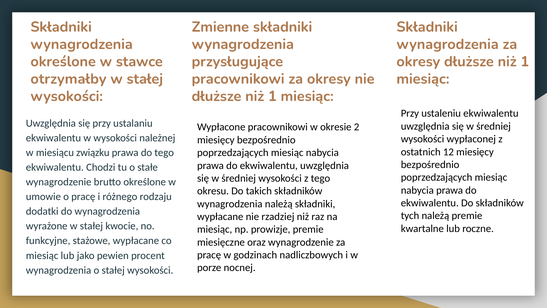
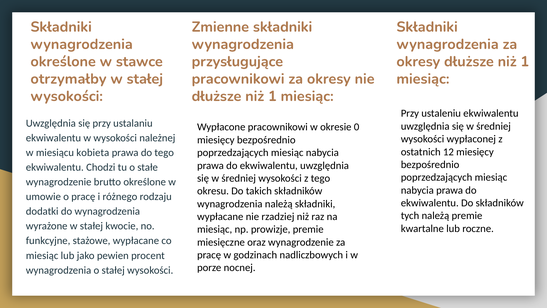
2: 2 -> 0
związku: związku -> kobieta
